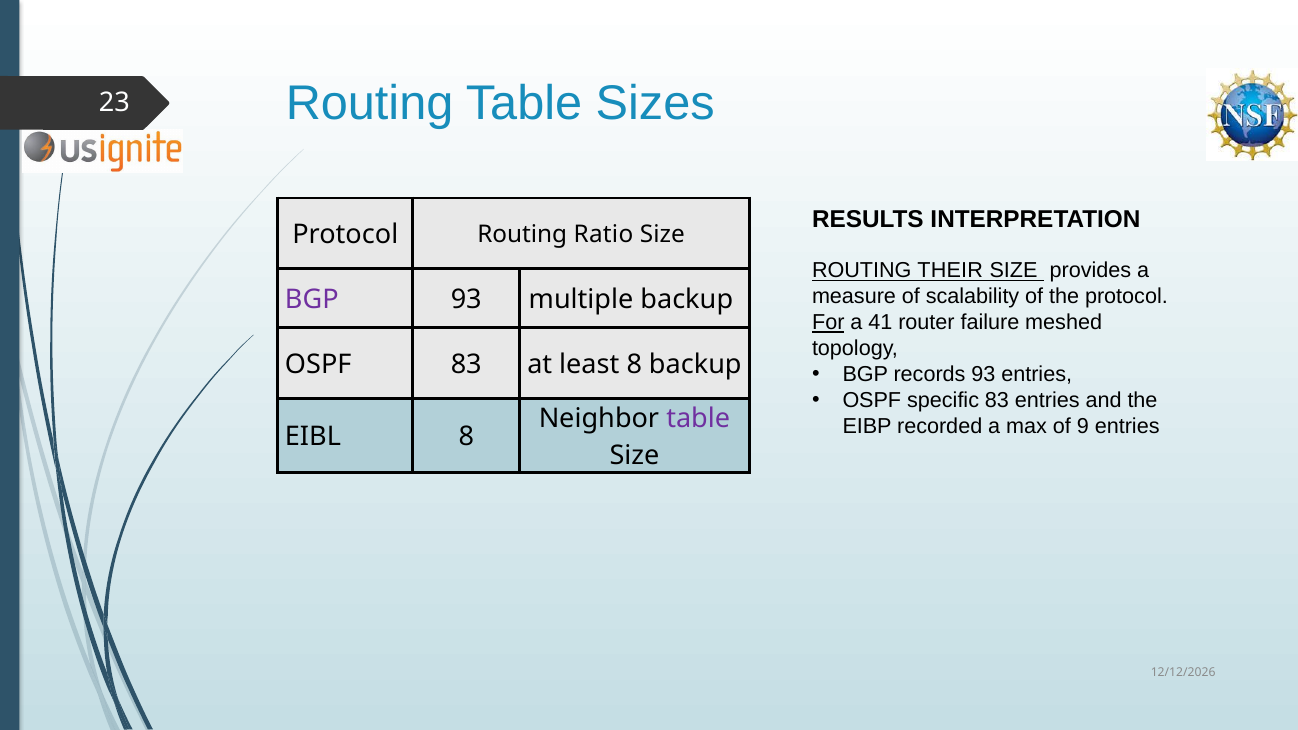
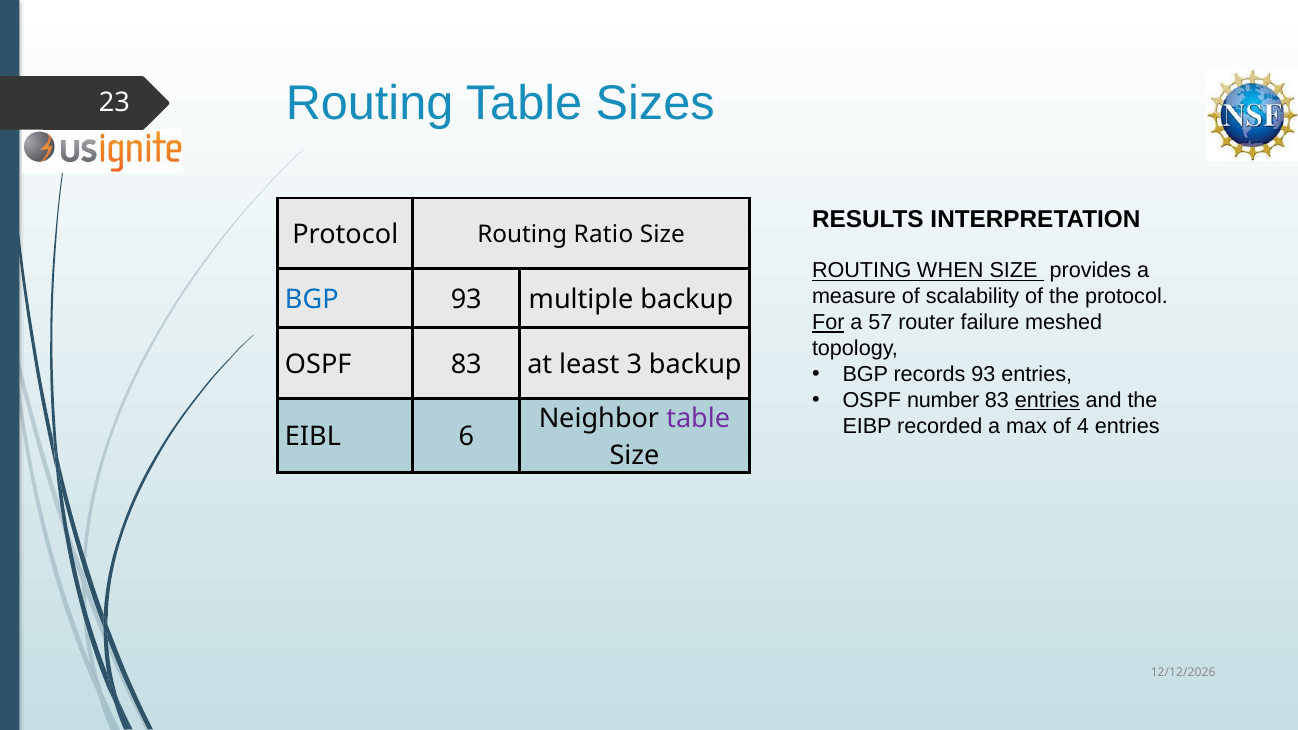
THEIR: THEIR -> WHEN
BGP at (312, 300) colour: purple -> blue
41: 41 -> 57
least 8: 8 -> 3
specific: specific -> number
entries at (1047, 400) underline: none -> present
9: 9 -> 4
EIBL 8: 8 -> 6
